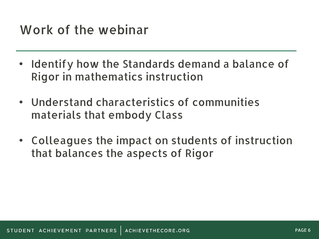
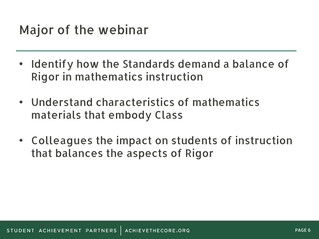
Work: Work -> Major
of communities: communities -> mathematics
